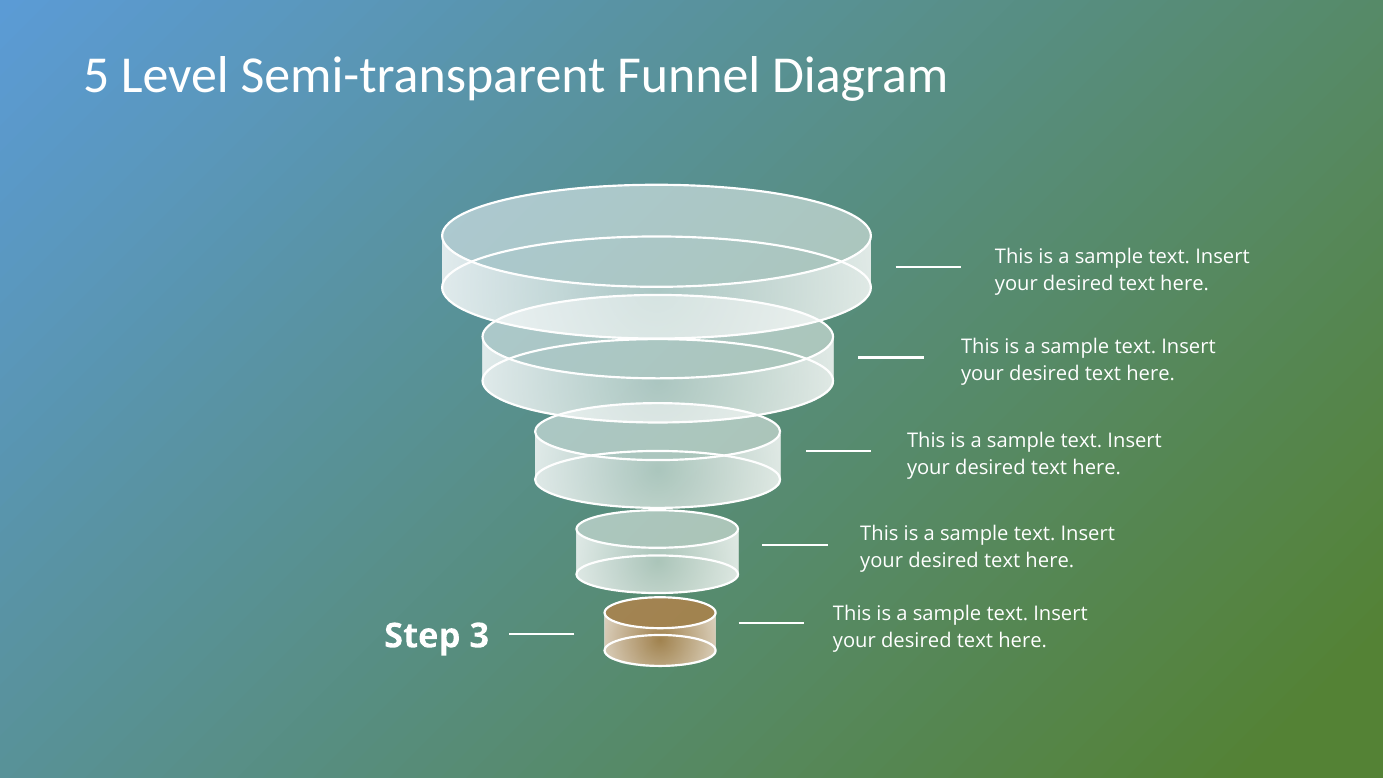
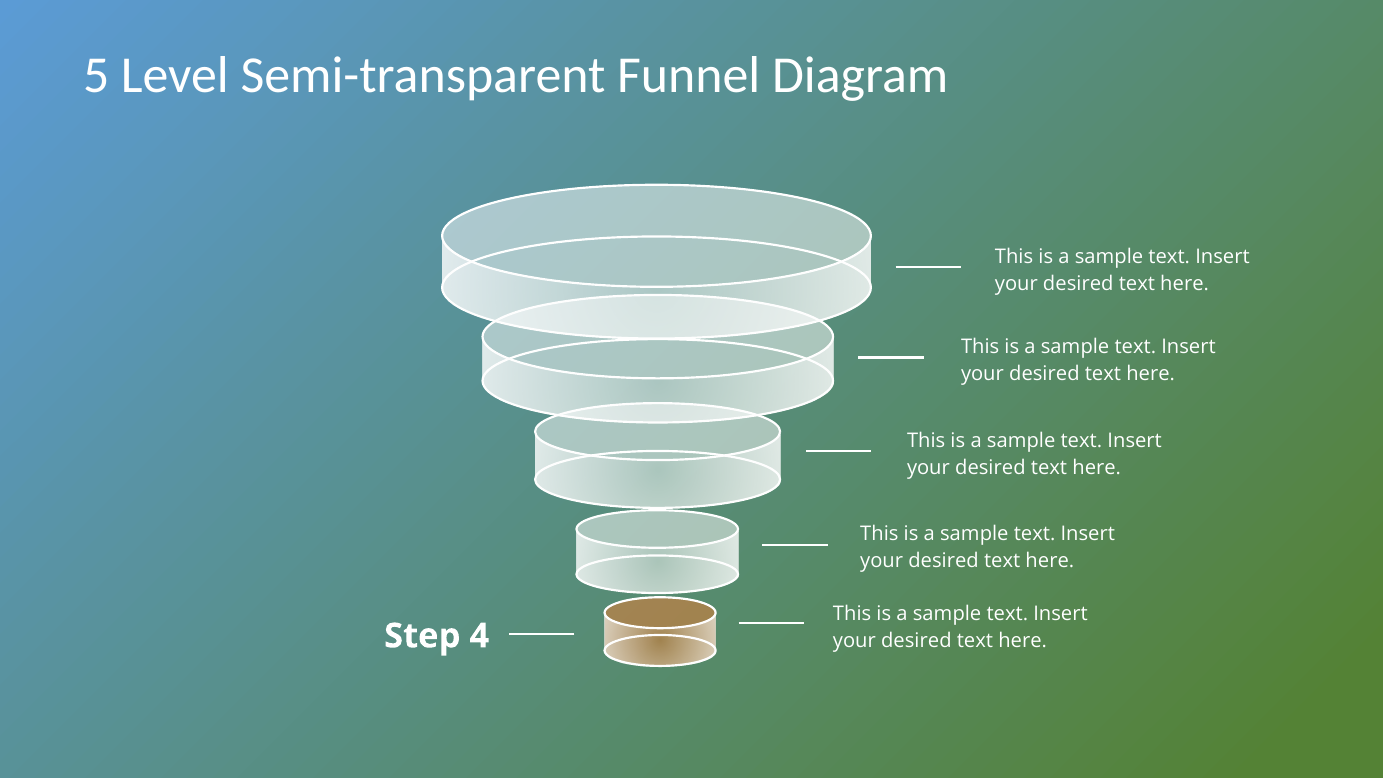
3: 3 -> 4
